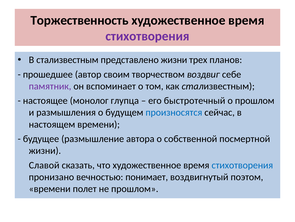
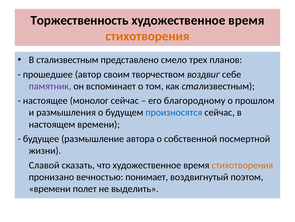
стихотворения at (147, 36) colour: purple -> orange
представлено жизни: жизни -> смело
монолог глупца: глупца -> сейчас
быстротечный: быстротечный -> благородному
стихотворения at (242, 165) colour: blue -> orange
не прошлом: прошлом -> выделить
